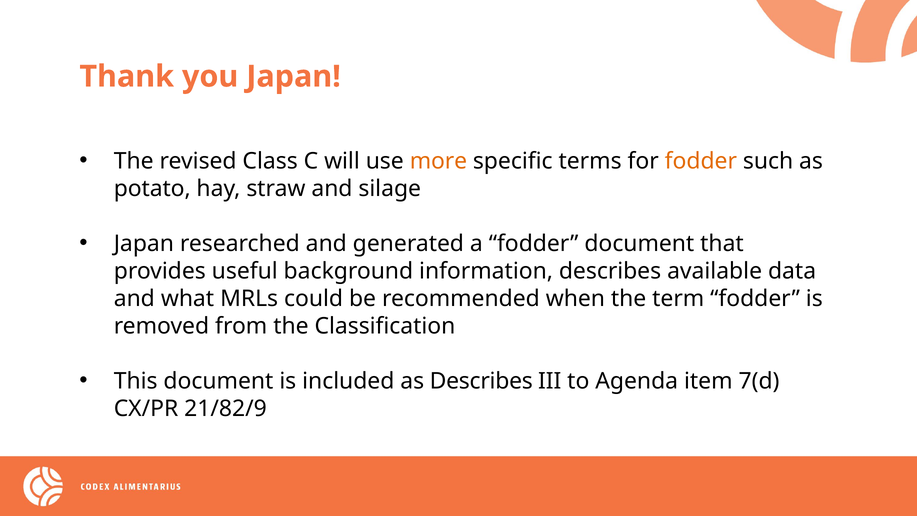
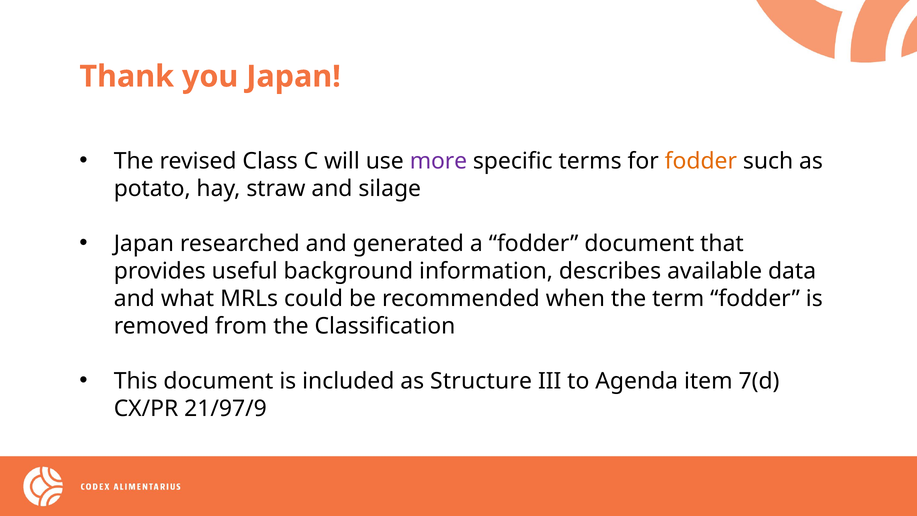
more colour: orange -> purple
as Describes: Describes -> Structure
21/82/9: 21/82/9 -> 21/97/9
